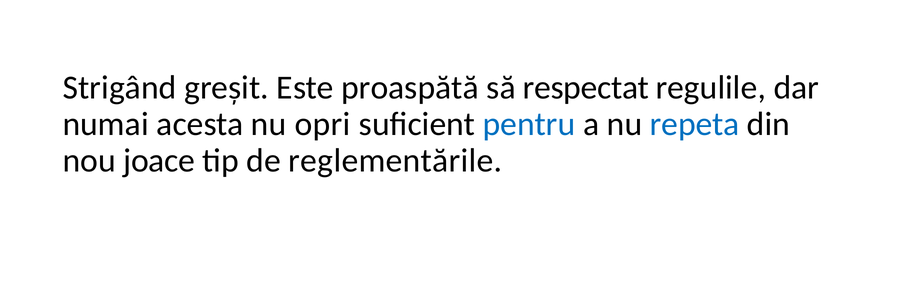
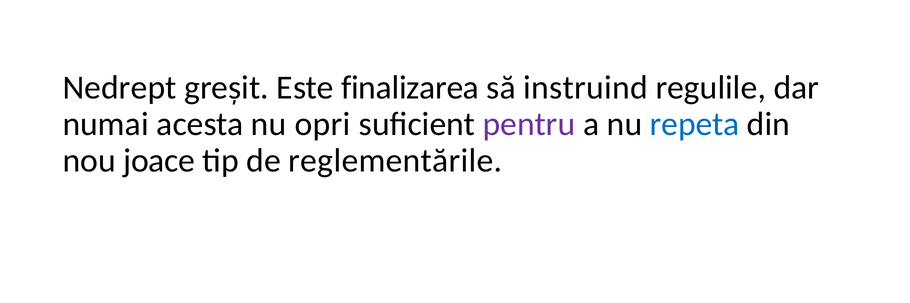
Strigând: Strigând -> Nedrept
proaspătă: proaspătă -> finalizarea
respectat: respectat -> instruind
pentru colour: blue -> purple
